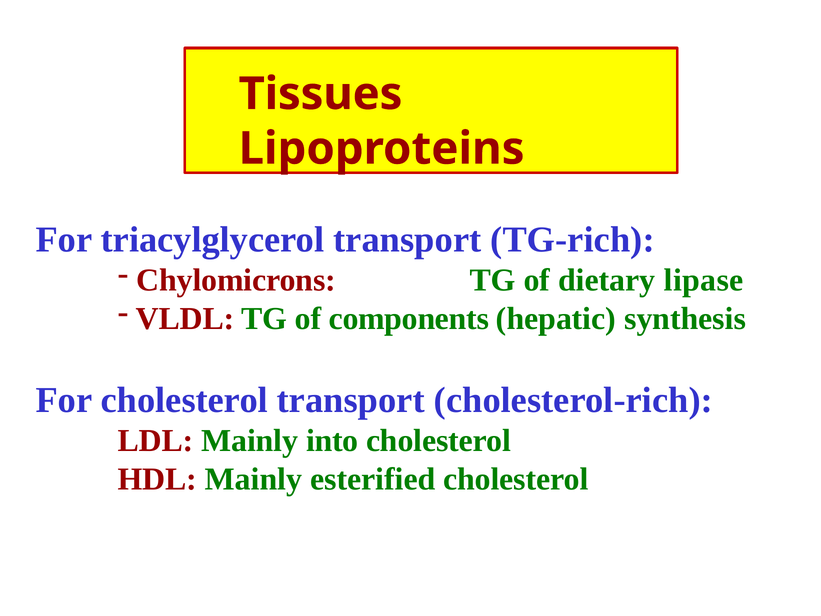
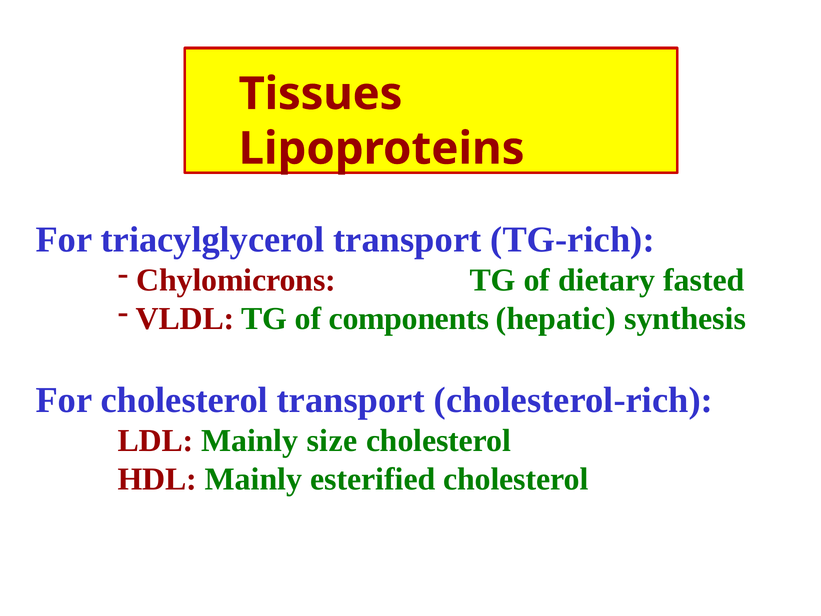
lipase: lipase -> fasted
into: into -> size
